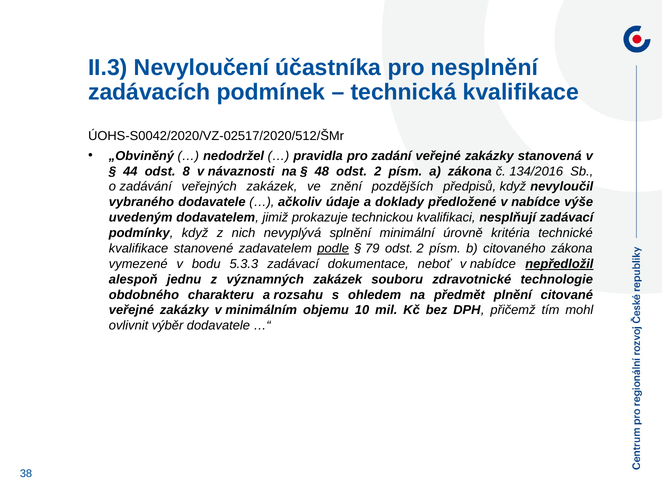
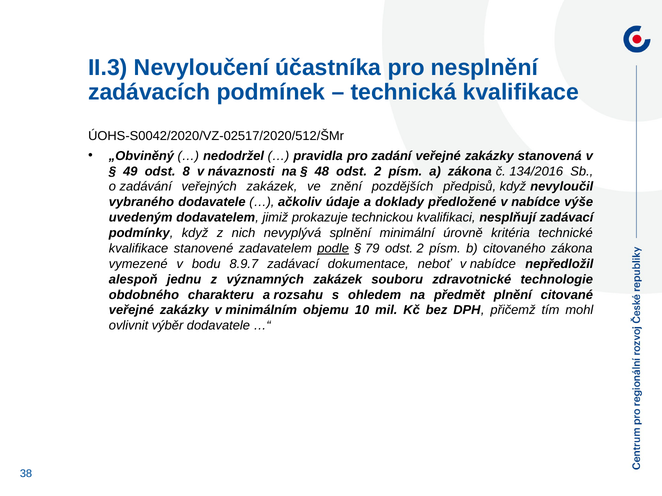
44: 44 -> 49
5.3.3: 5.3.3 -> 8.9.7
nepředložil underline: present -> none
